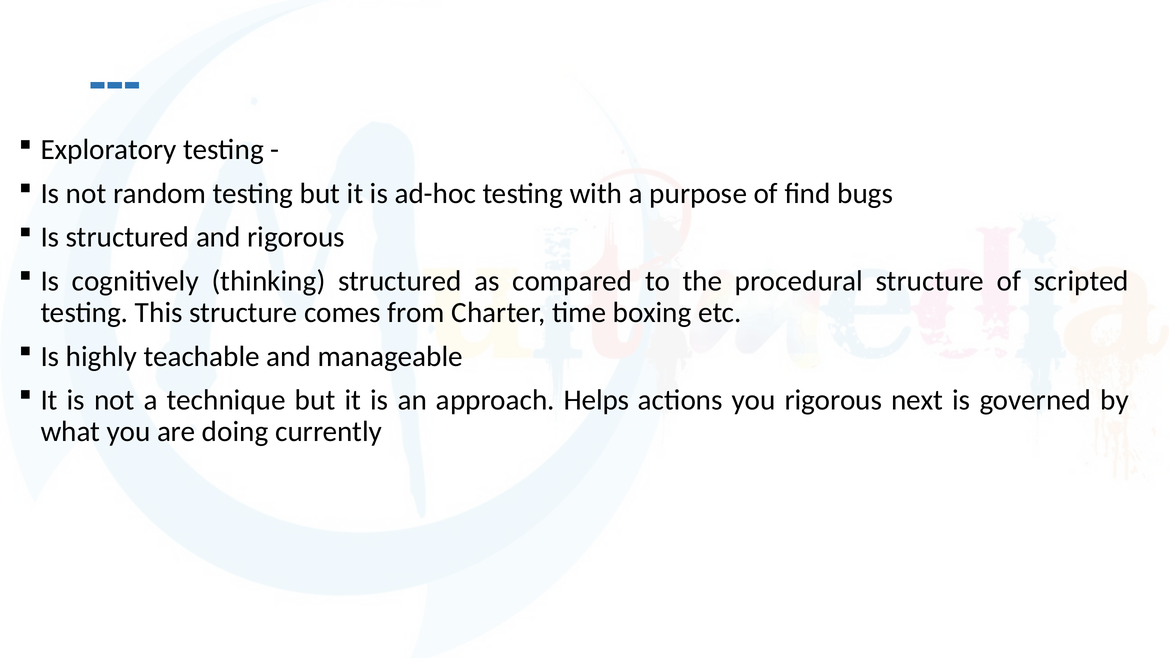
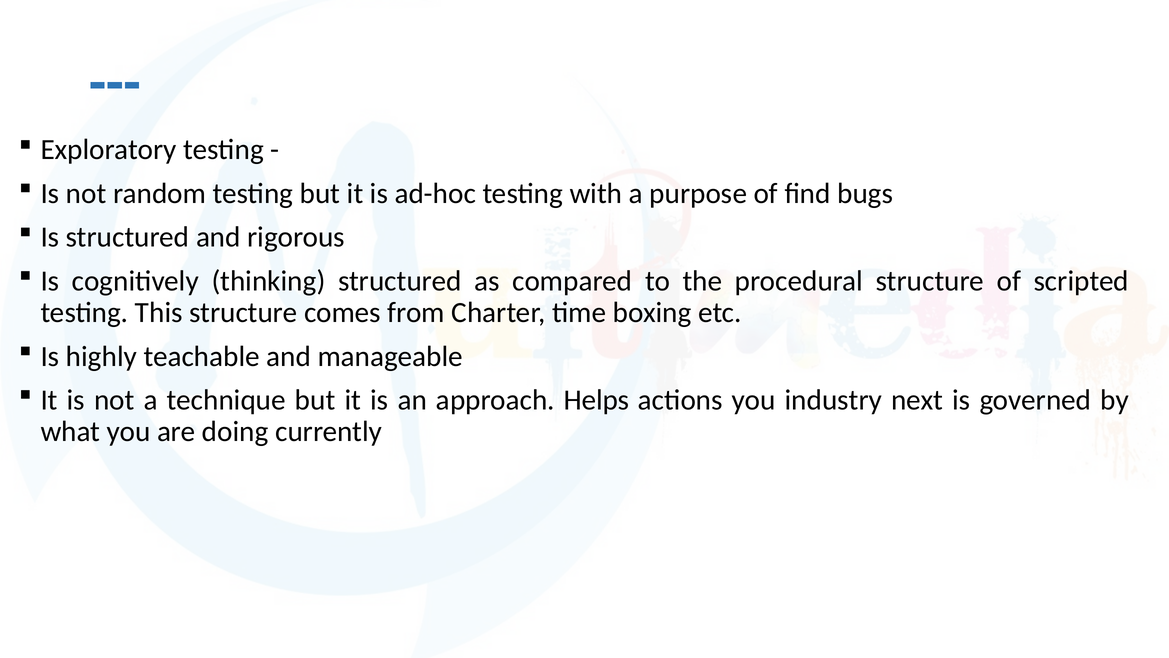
you rigorous: rigorous -> industry
